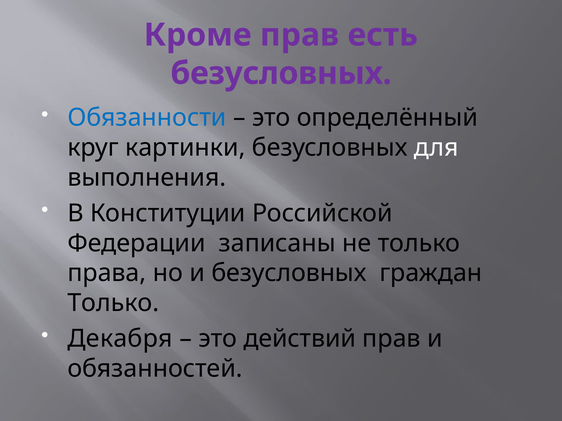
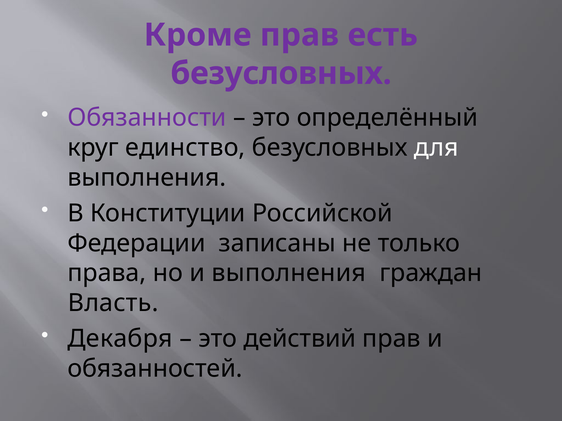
Обязанности colour: blue -> purple
картинки: картинки -> единство
и безусловных: безусловных -> выполнения
Только at (113, 303): Только -> Власть
